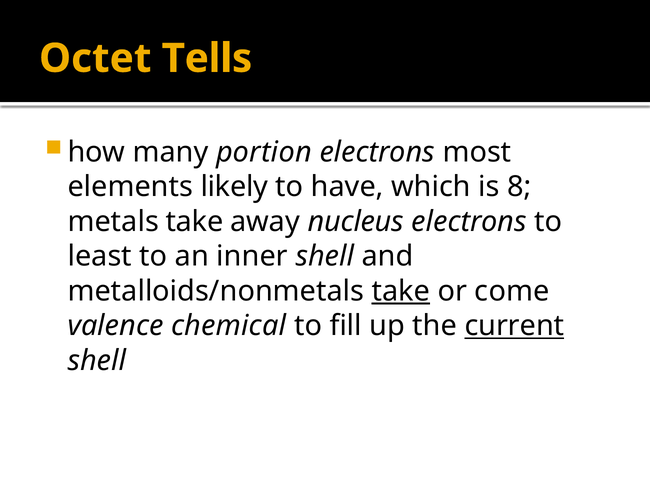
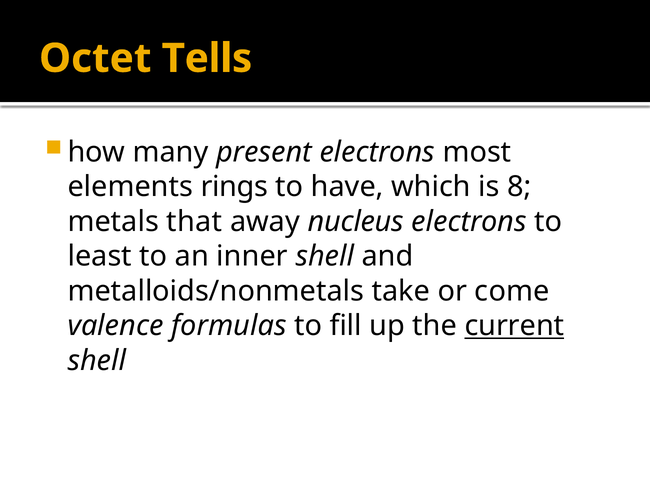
portion: portion -> present
likely: likely -> rings
metals take: take -> that
take at (401, 291) underline: present -> none
chemical: chemical -> formulas
